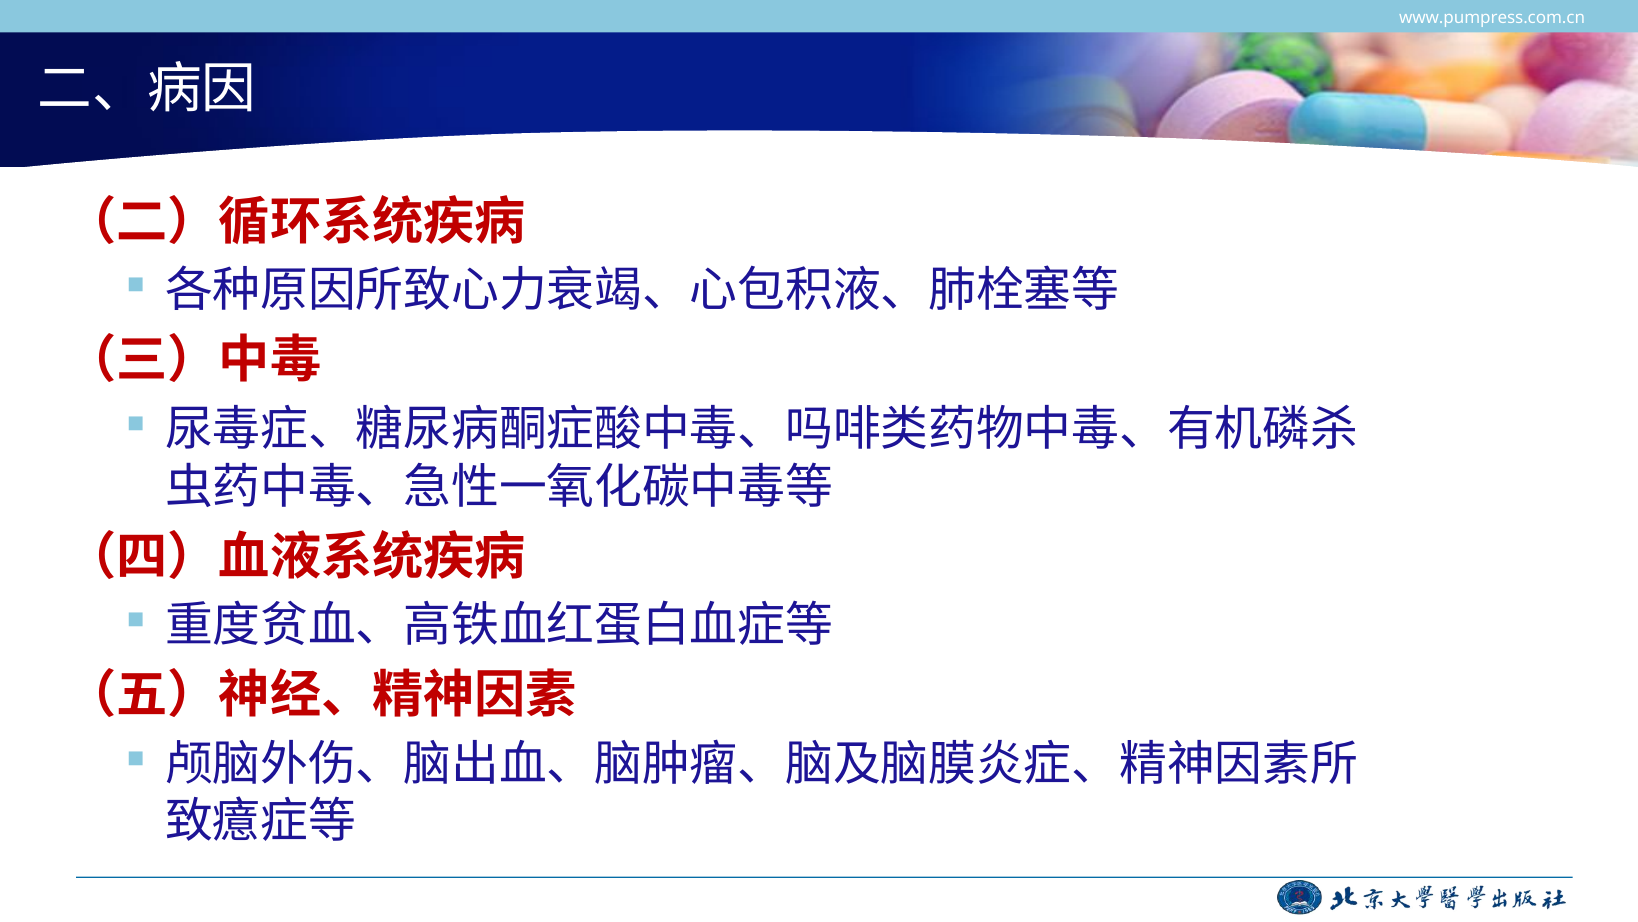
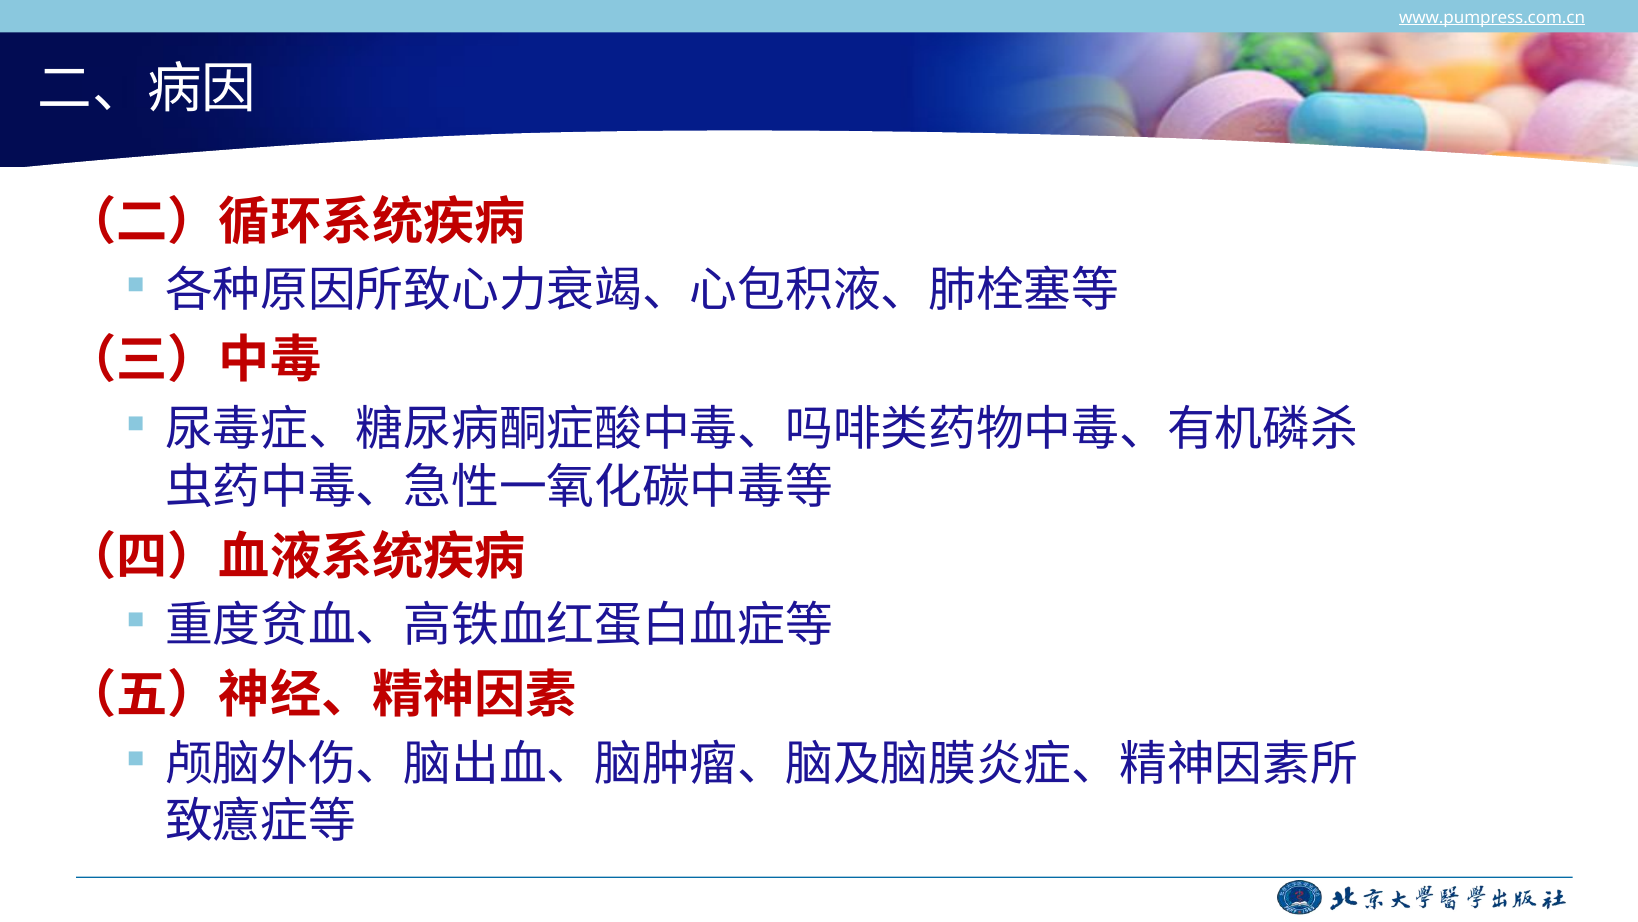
www.pumpress.com.cn underline: none -> present
